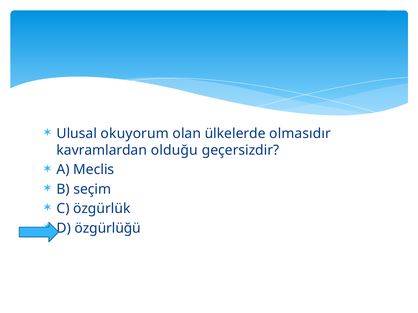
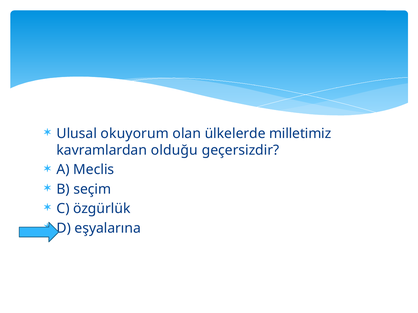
olmasıdır: olmasıdır -> milletimiz
özgürlüğü: özgürlüğü -> eşyalarına
